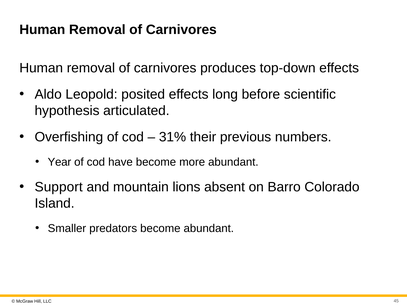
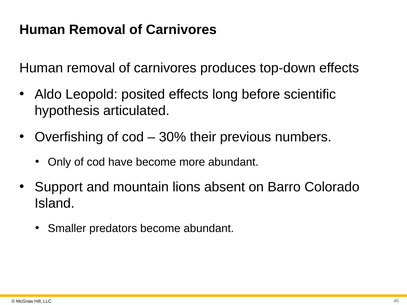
31%: 31% -> 30%
Year: Year -> Only
